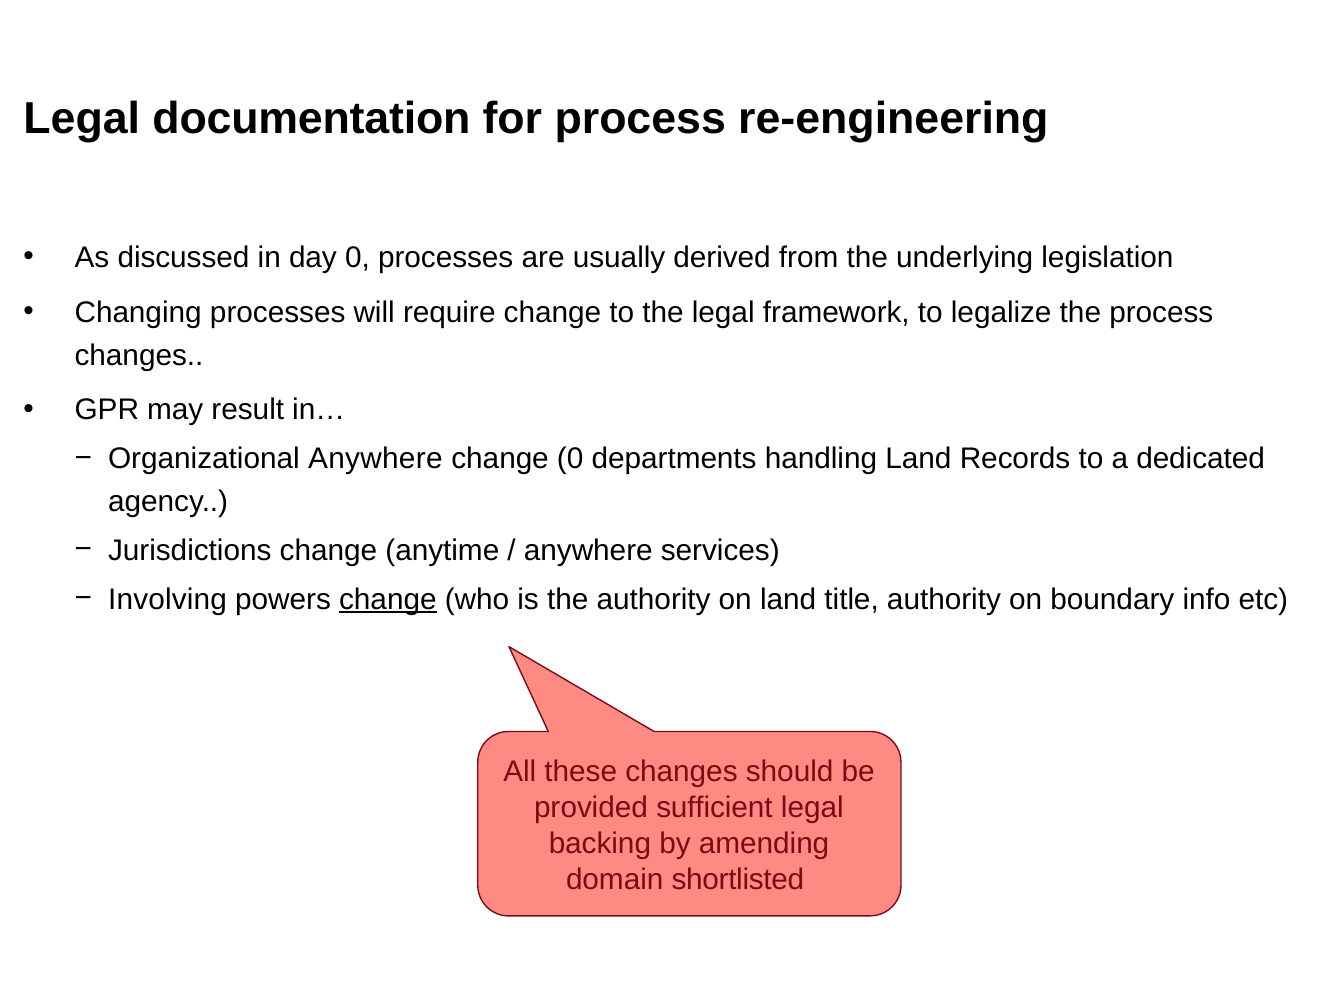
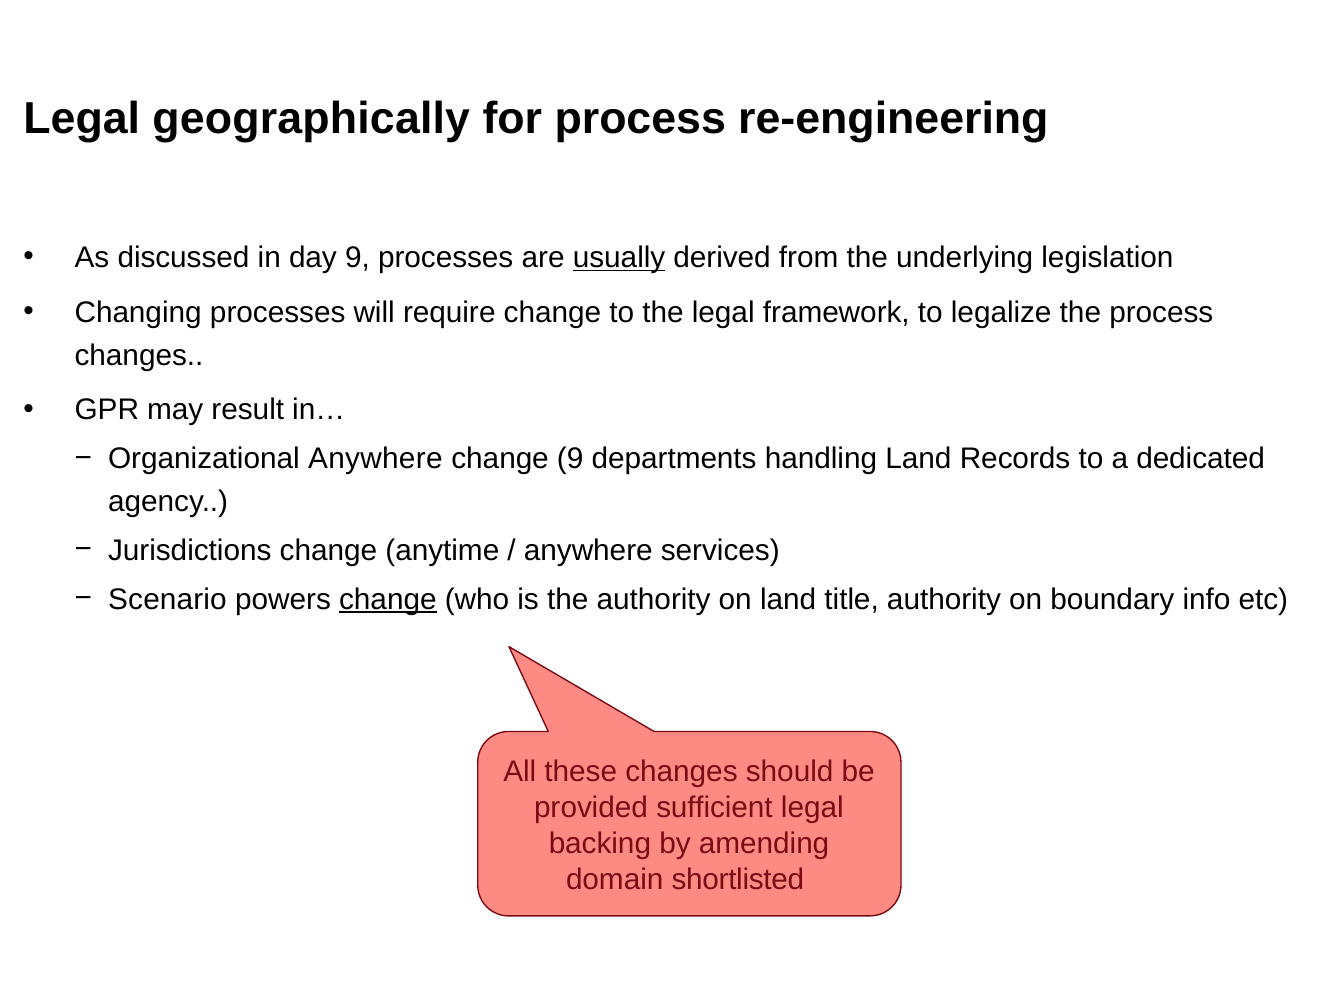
documentation: documentation -> geographically
day 0: 0 -> 9
usually underline: none -> present
change 0: 0 -> 9
Involving: Involving -> Scenario
